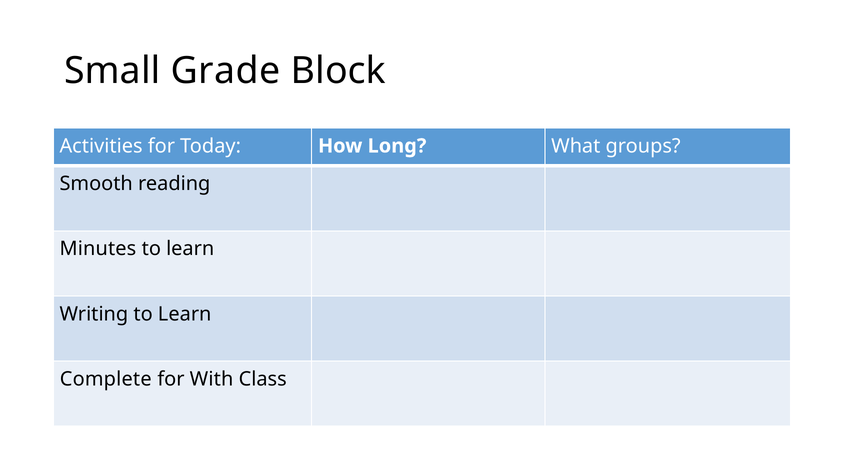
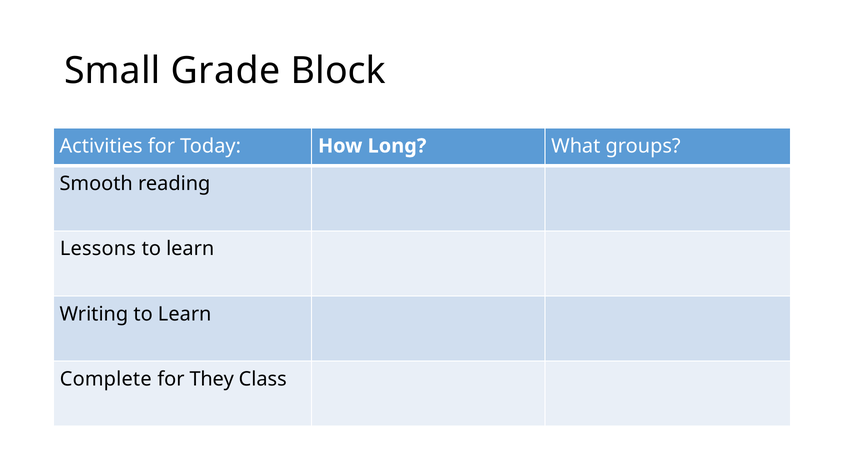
Minutes: Minutes -> Lessons
With: With -> They
